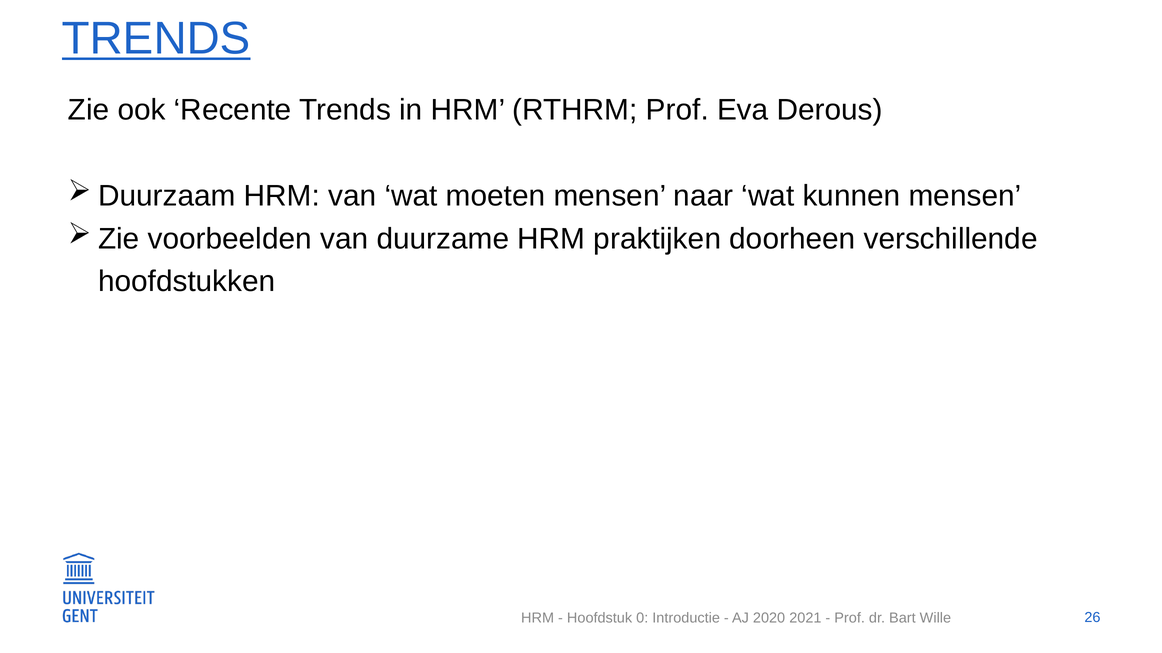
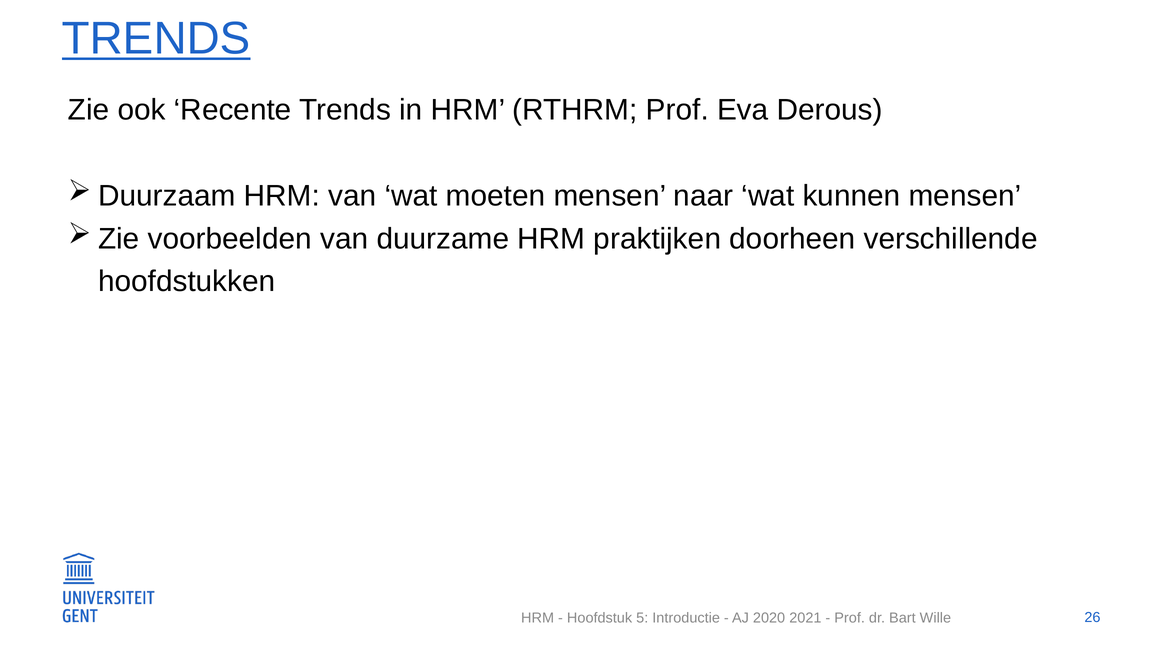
0: 0 -> 5
